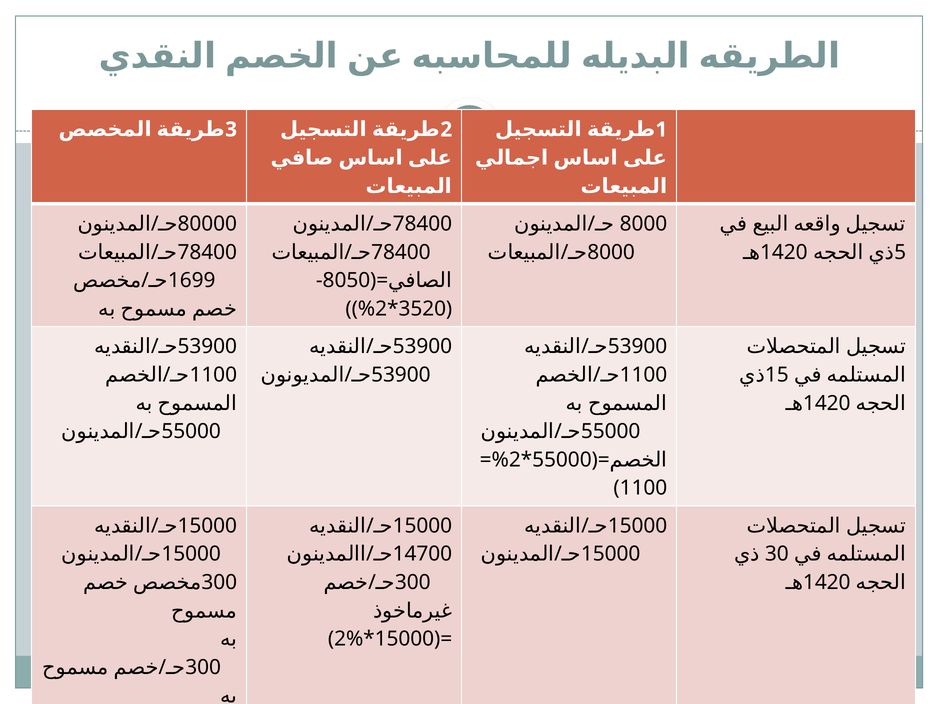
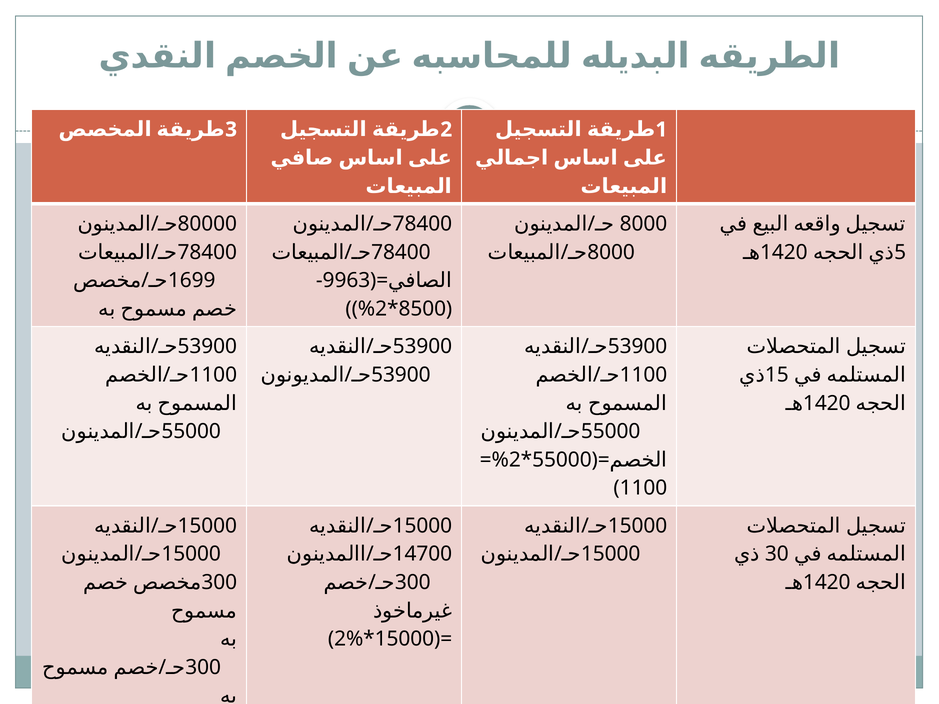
8050: 8050 -> 9963
3520: 3520 -> 8500
